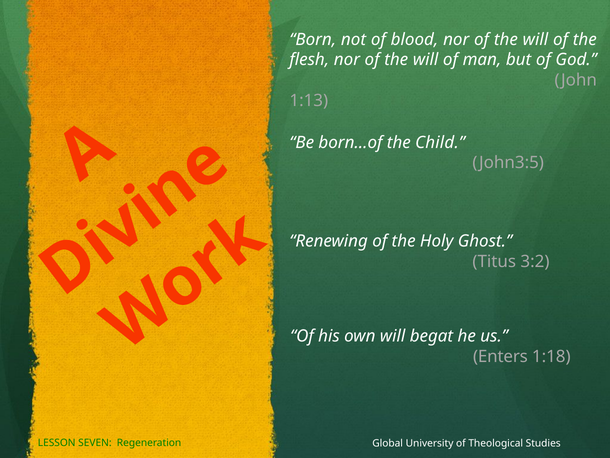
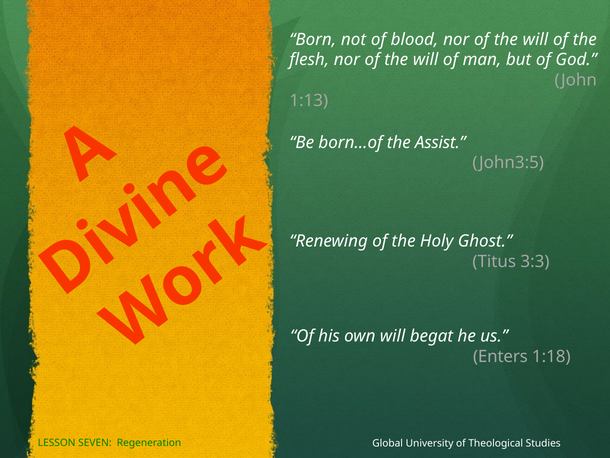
Child: Child -> Assist
3:2: 3:2 -> 3:3
